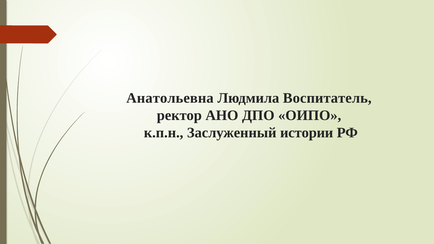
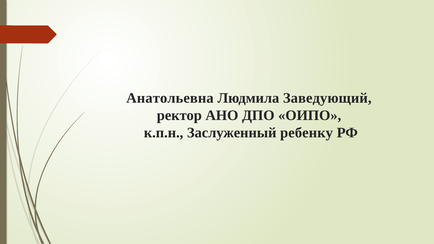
Воспитатель: Воспитатель -> Заведующий
истории: истории -> ребенку
